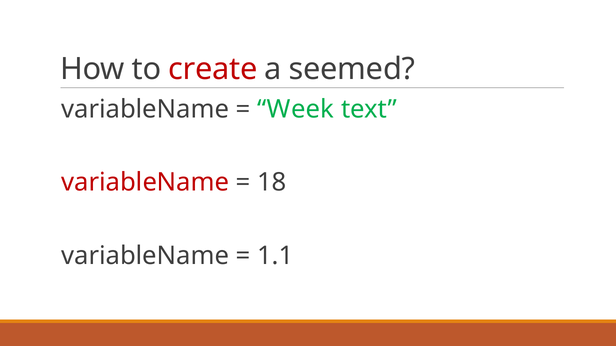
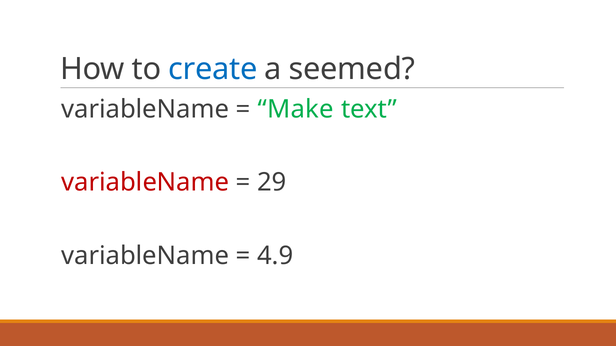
create colour: red -> blue
Week: Week -> Make
18: 18 -> 29
1.1: 1.1 -> 4.9
